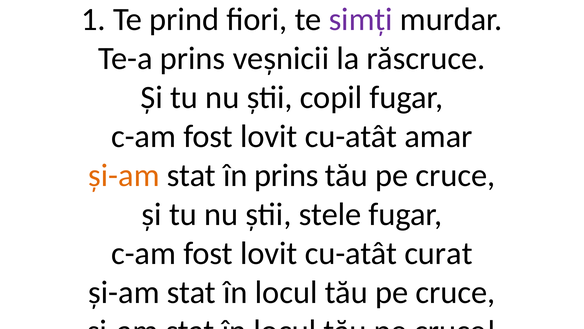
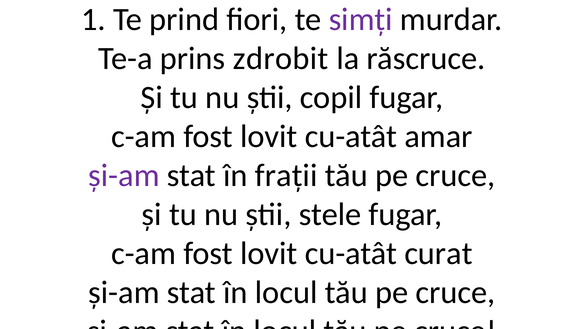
veșnicii: veșnicii -> zdrobit
și-am at (124, 175) colour: orange -> purple
în prins: prins -> frații
